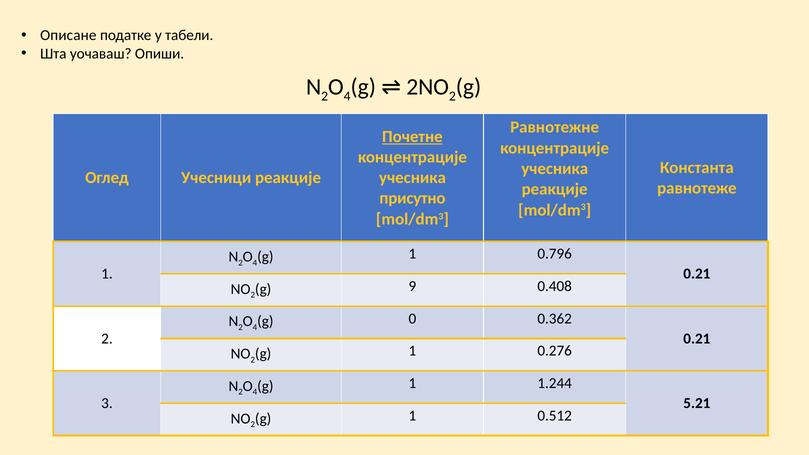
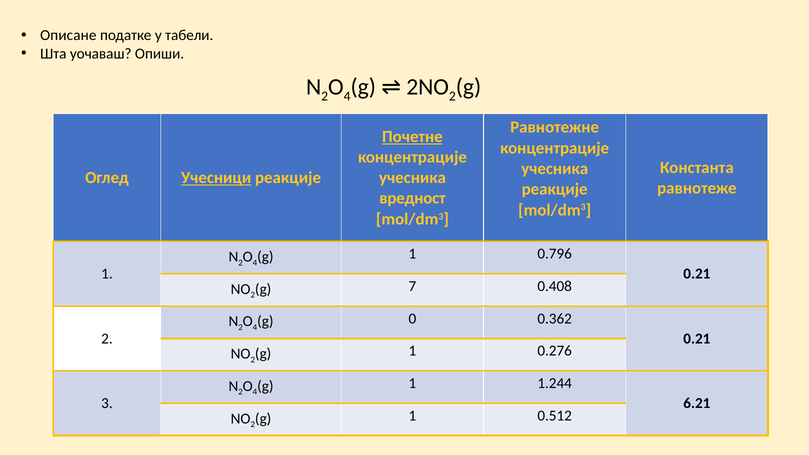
Учесници underline: none -> present
присутно: присутно -> вредност
9: 9 -> 7
5.21: 5.21 -> 6.21
